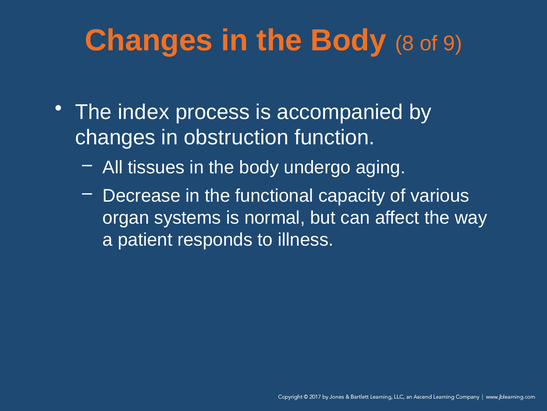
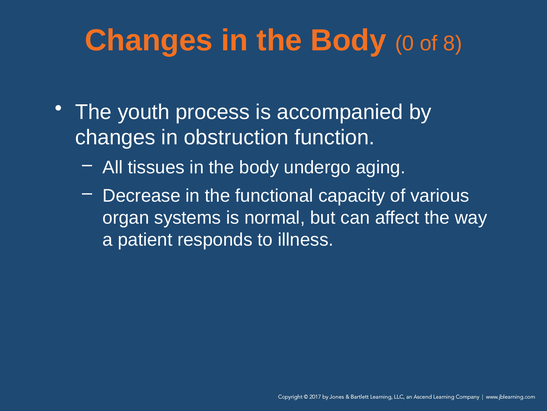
8: 8 -> 0
9: 9 -> 8
index: index -> youth
